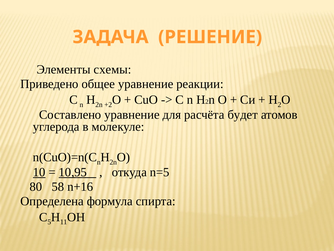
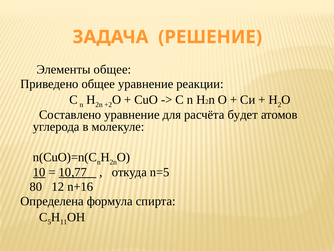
Элементы схемы: схемы -> общее
10,95: 10,95 -> 10,77
58: 58 -> 12
